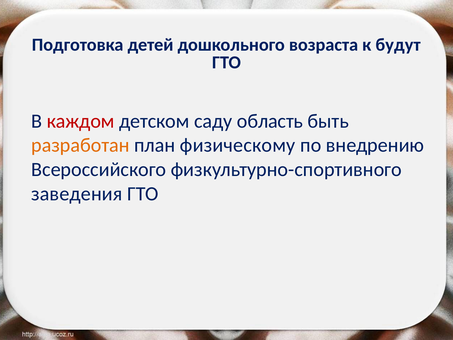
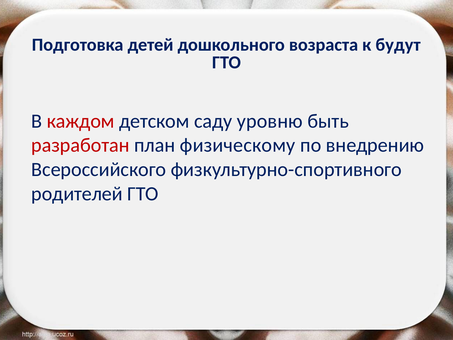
область: область -> уровню
разработан colour: orange -> red
заведения: заведения -> родителей
